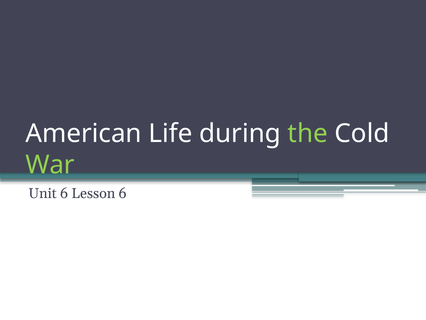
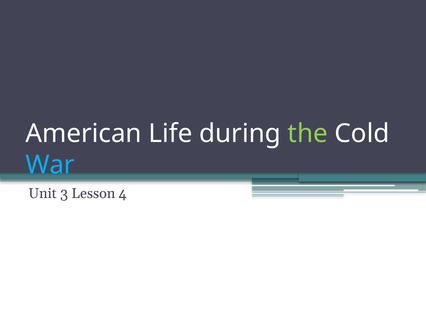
War colour: light green -> light blue
Unit 6: 6 -> 3
Lesson 6: 6 -> 4
